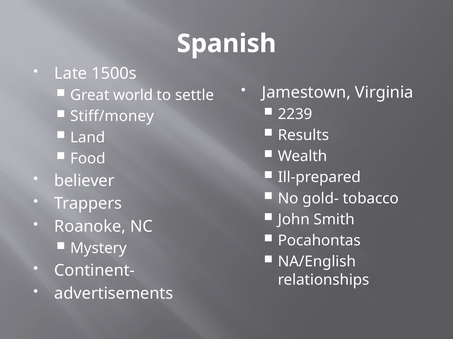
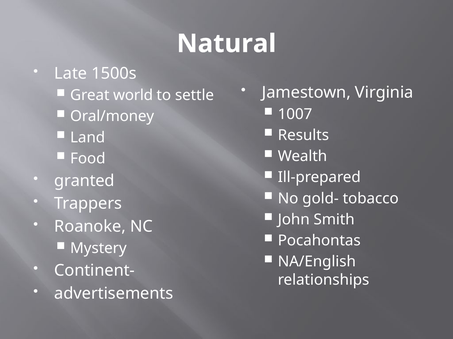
Spanish: Spanish -> Natural
2239: 2239 -> 1007
Stiff/money: Stiff/money -> Oral/money
believer: believer -> granted
